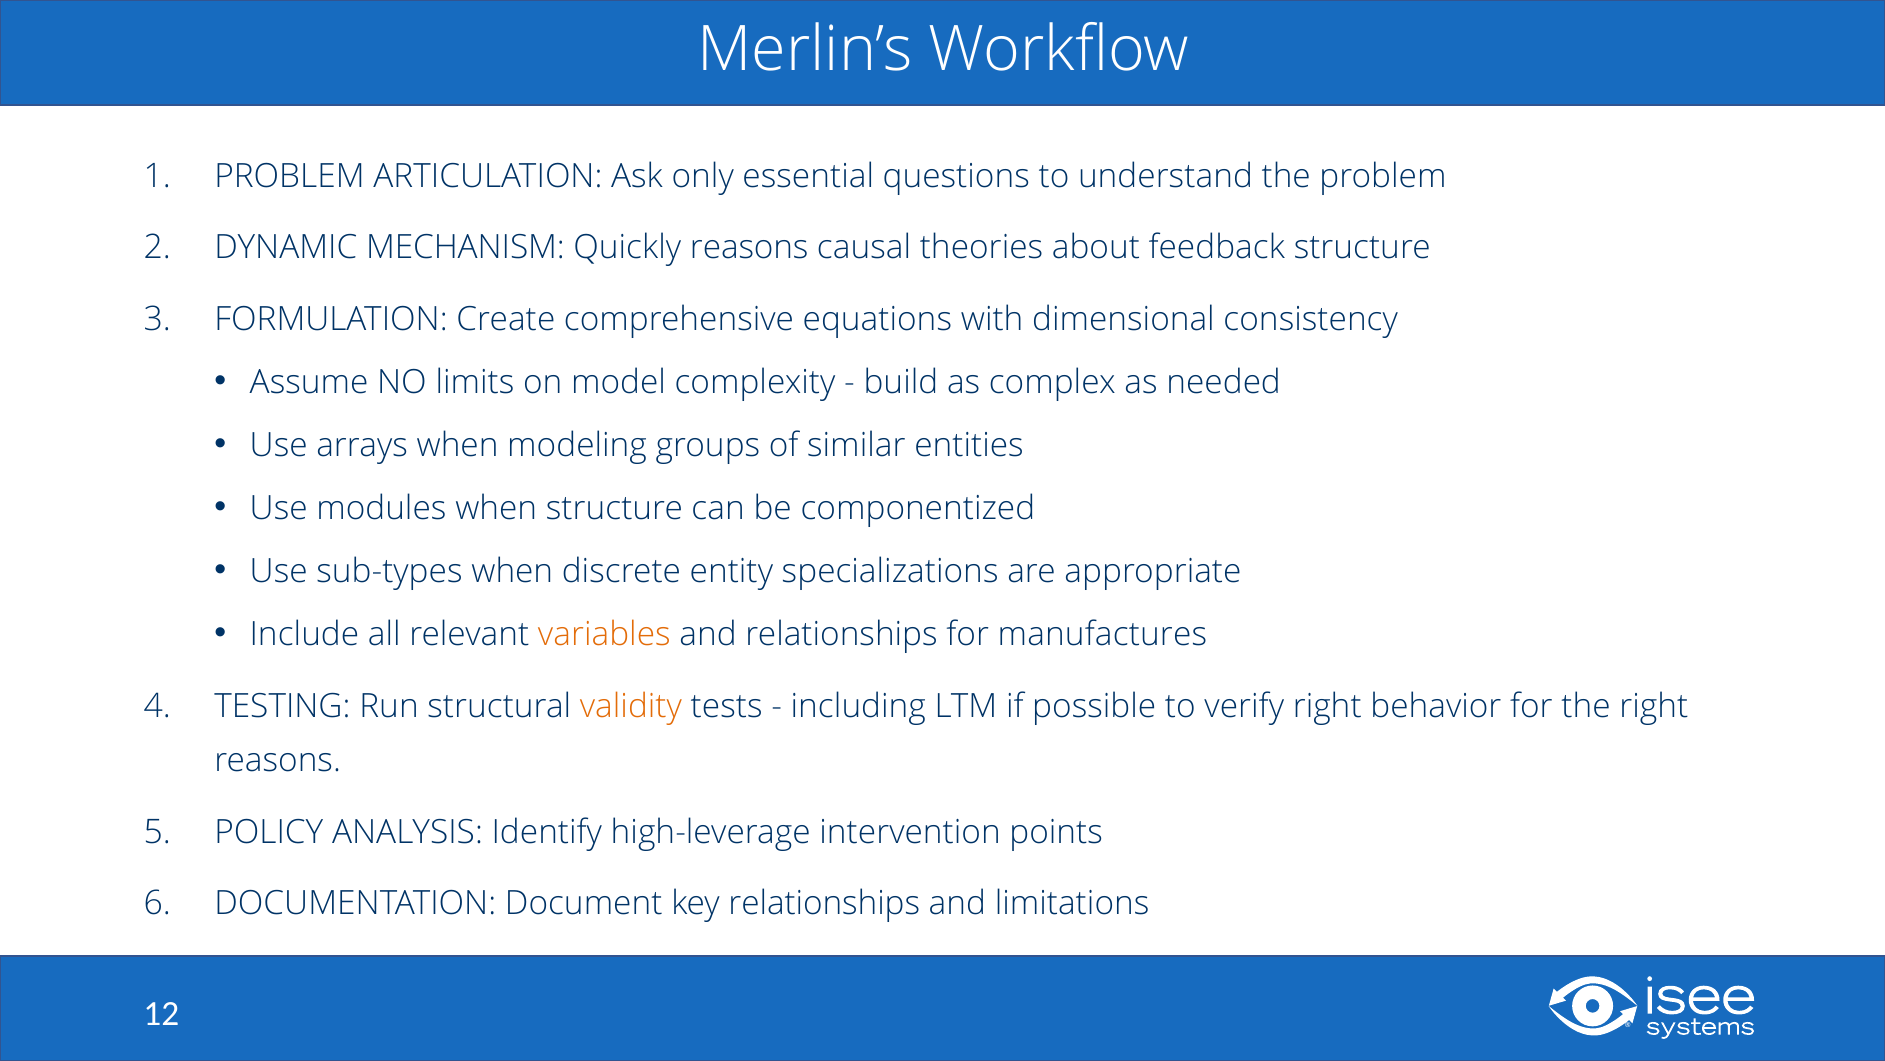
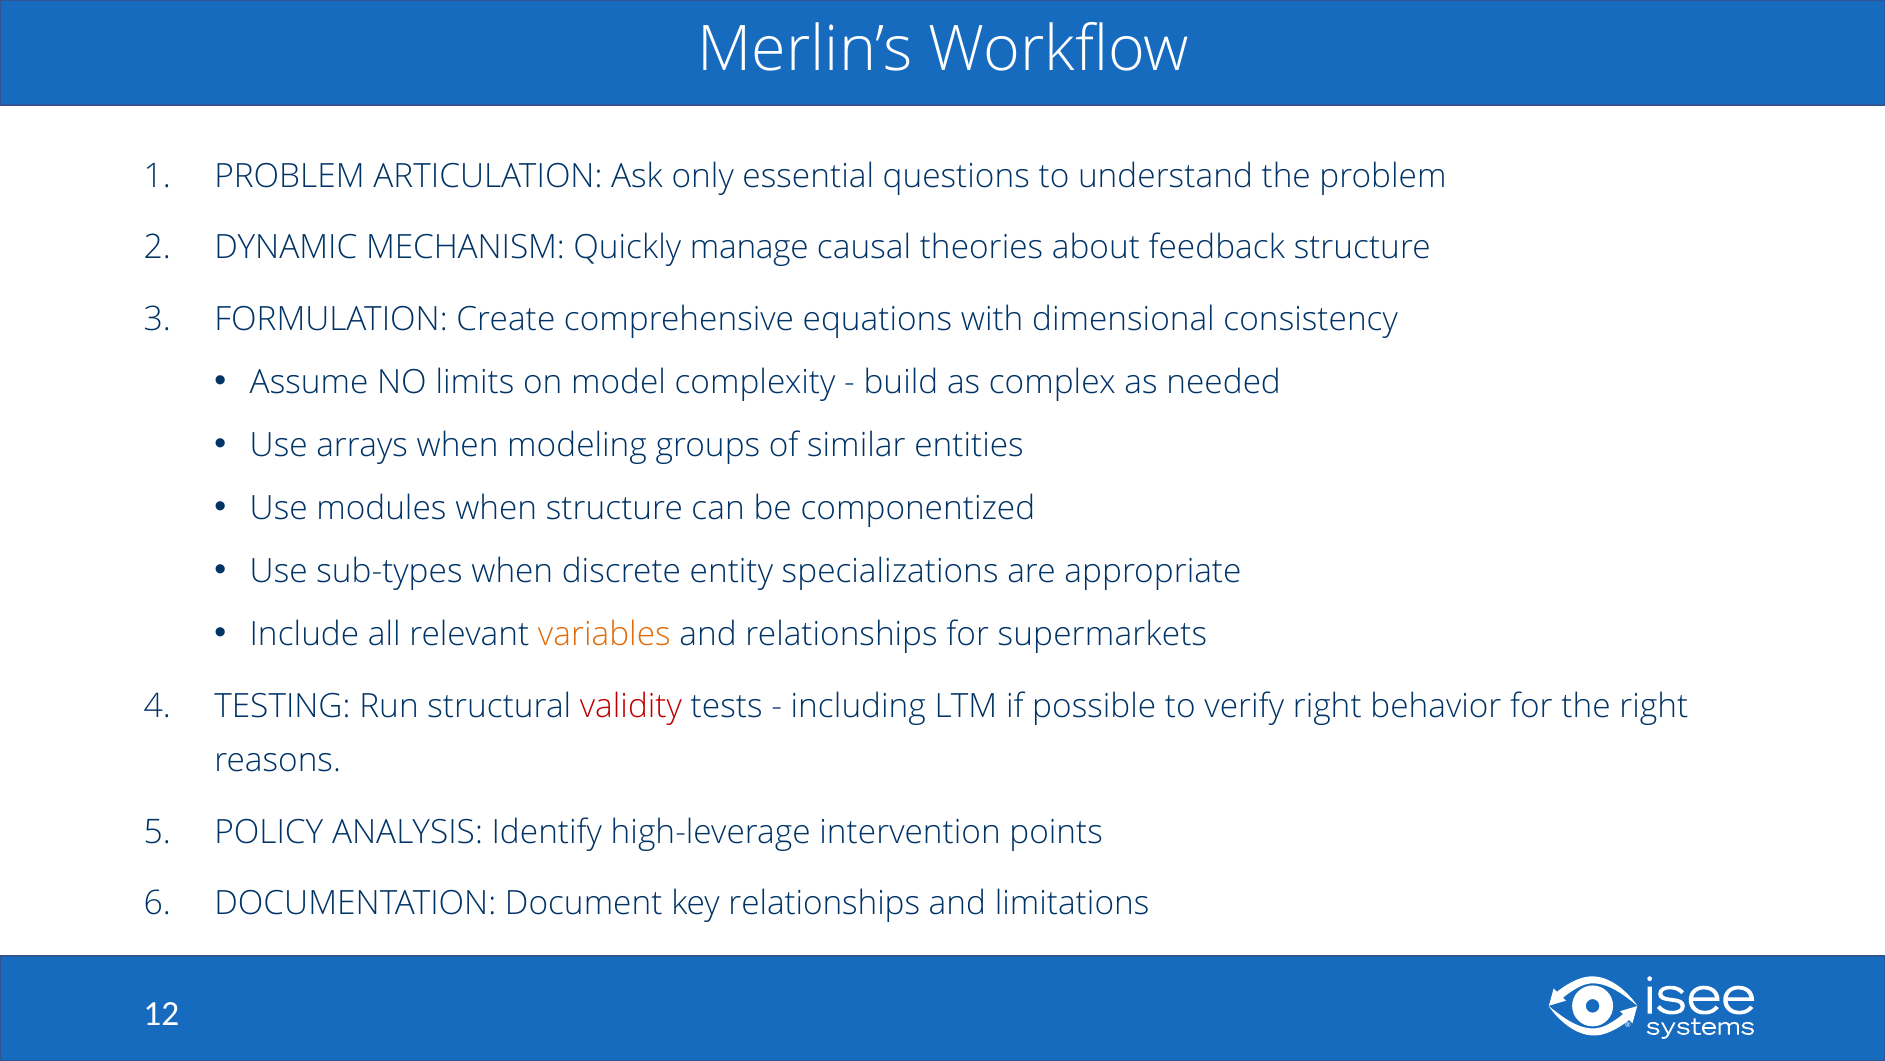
Quickly reasons: reasons -> manage
manufactures: manufactures -> supermarkets
validity colour: orange -> red
